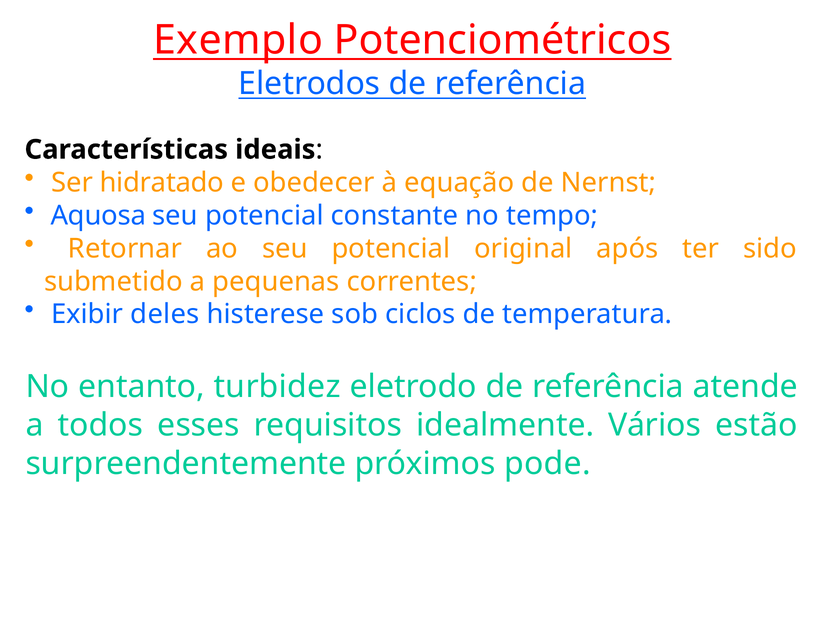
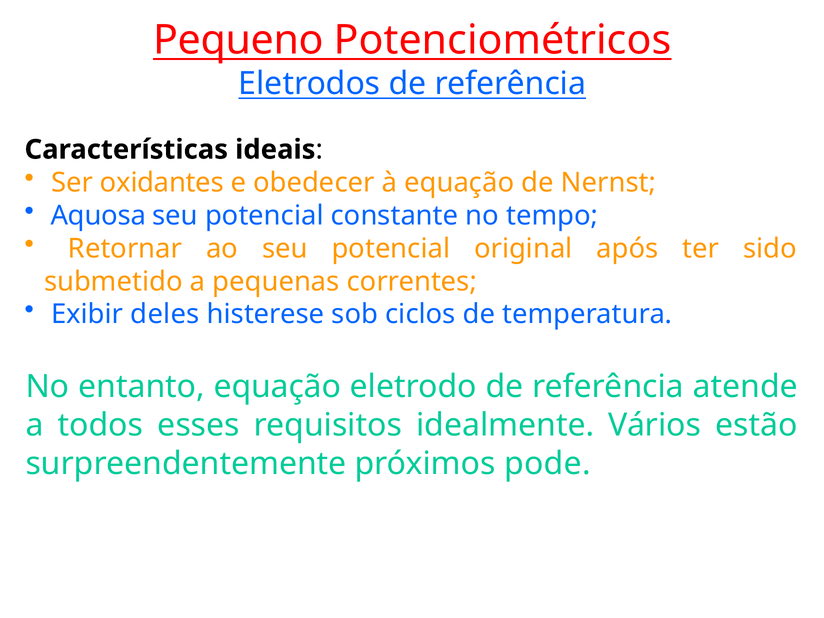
Exemplo: Exemplo -> Pequeno
hidratado: hidratado -> oxidantes
entanto turbidez: turbidez -> equação
